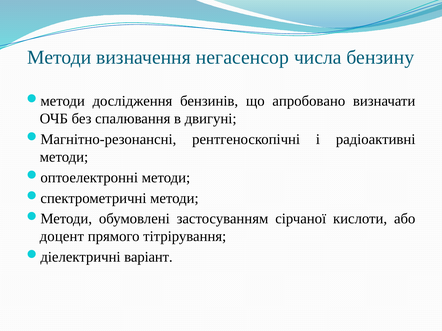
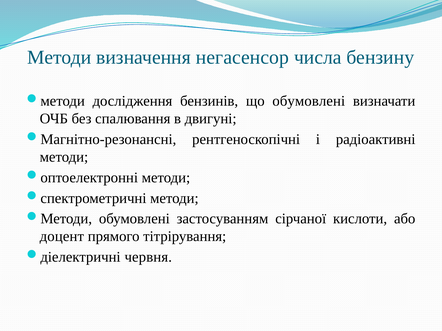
що апробовано: апробовано -> обумовлені
варіант: варіант -> червня
